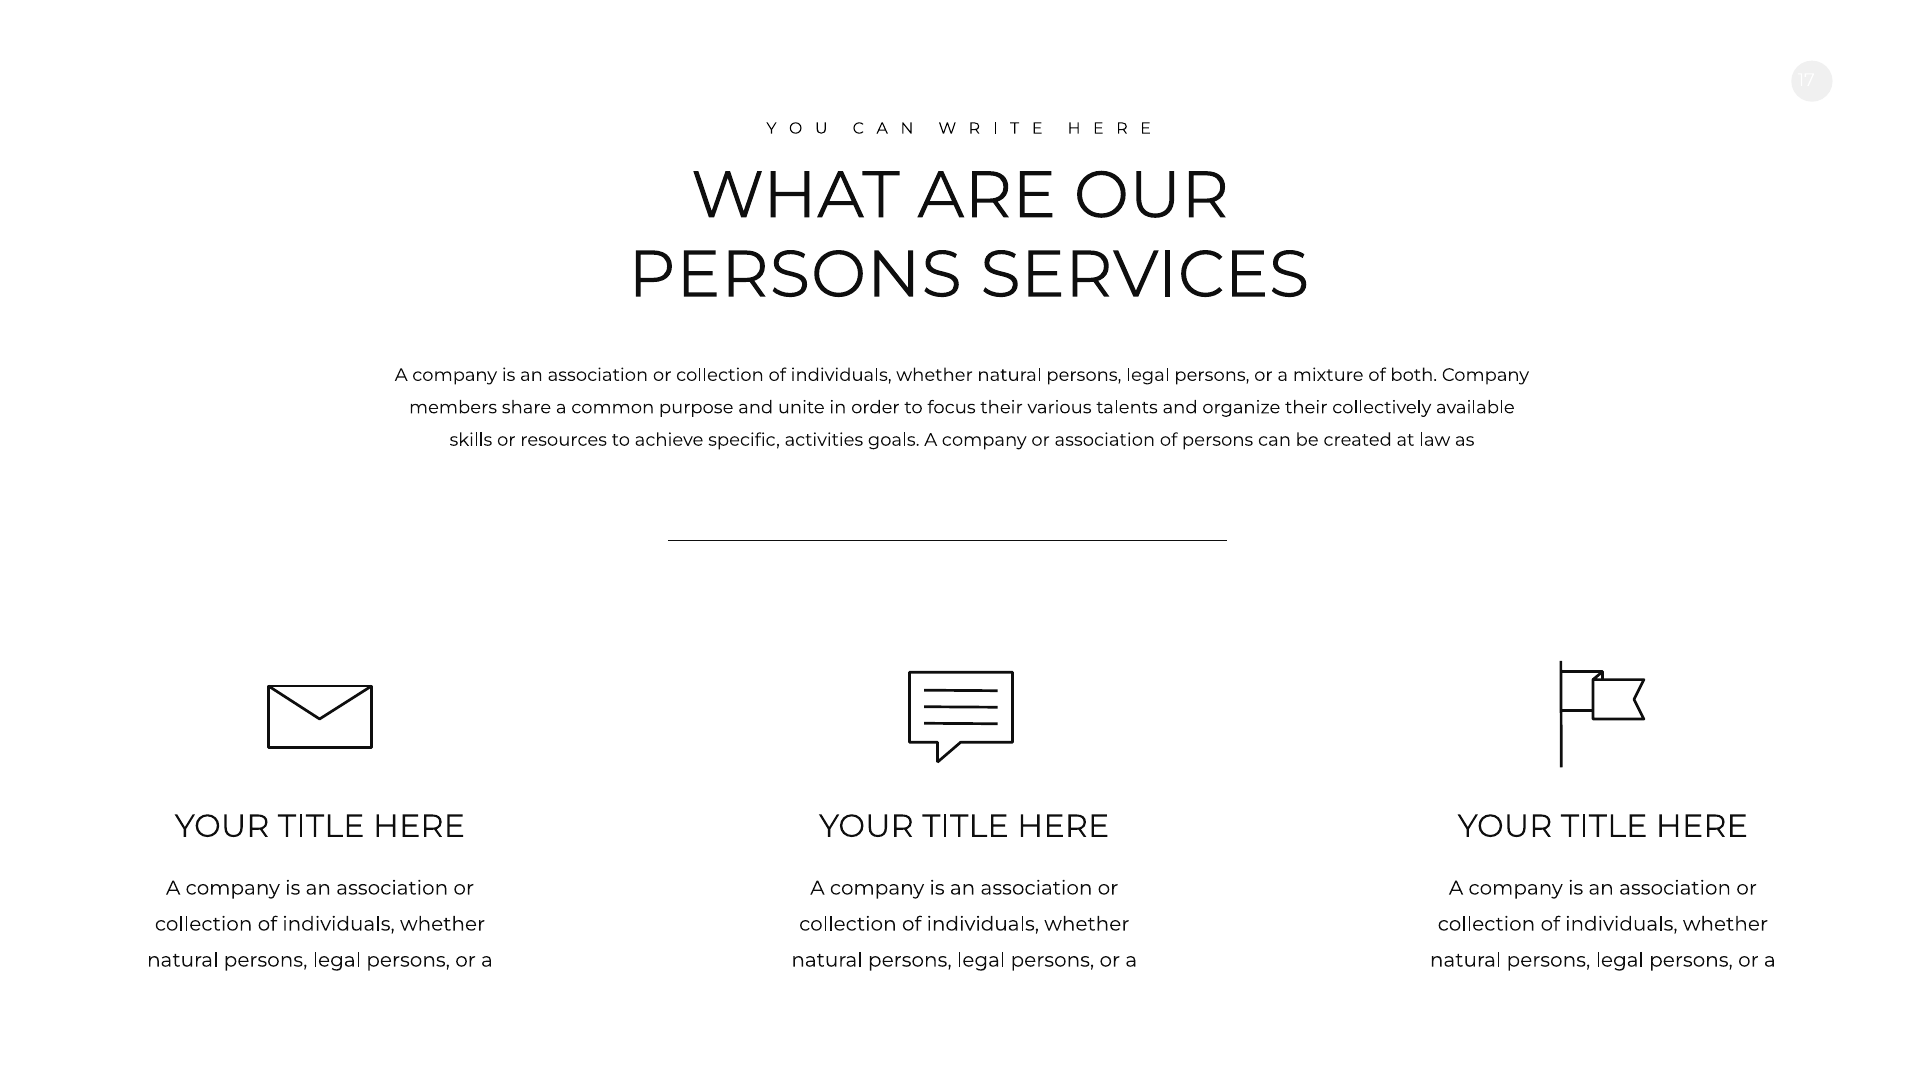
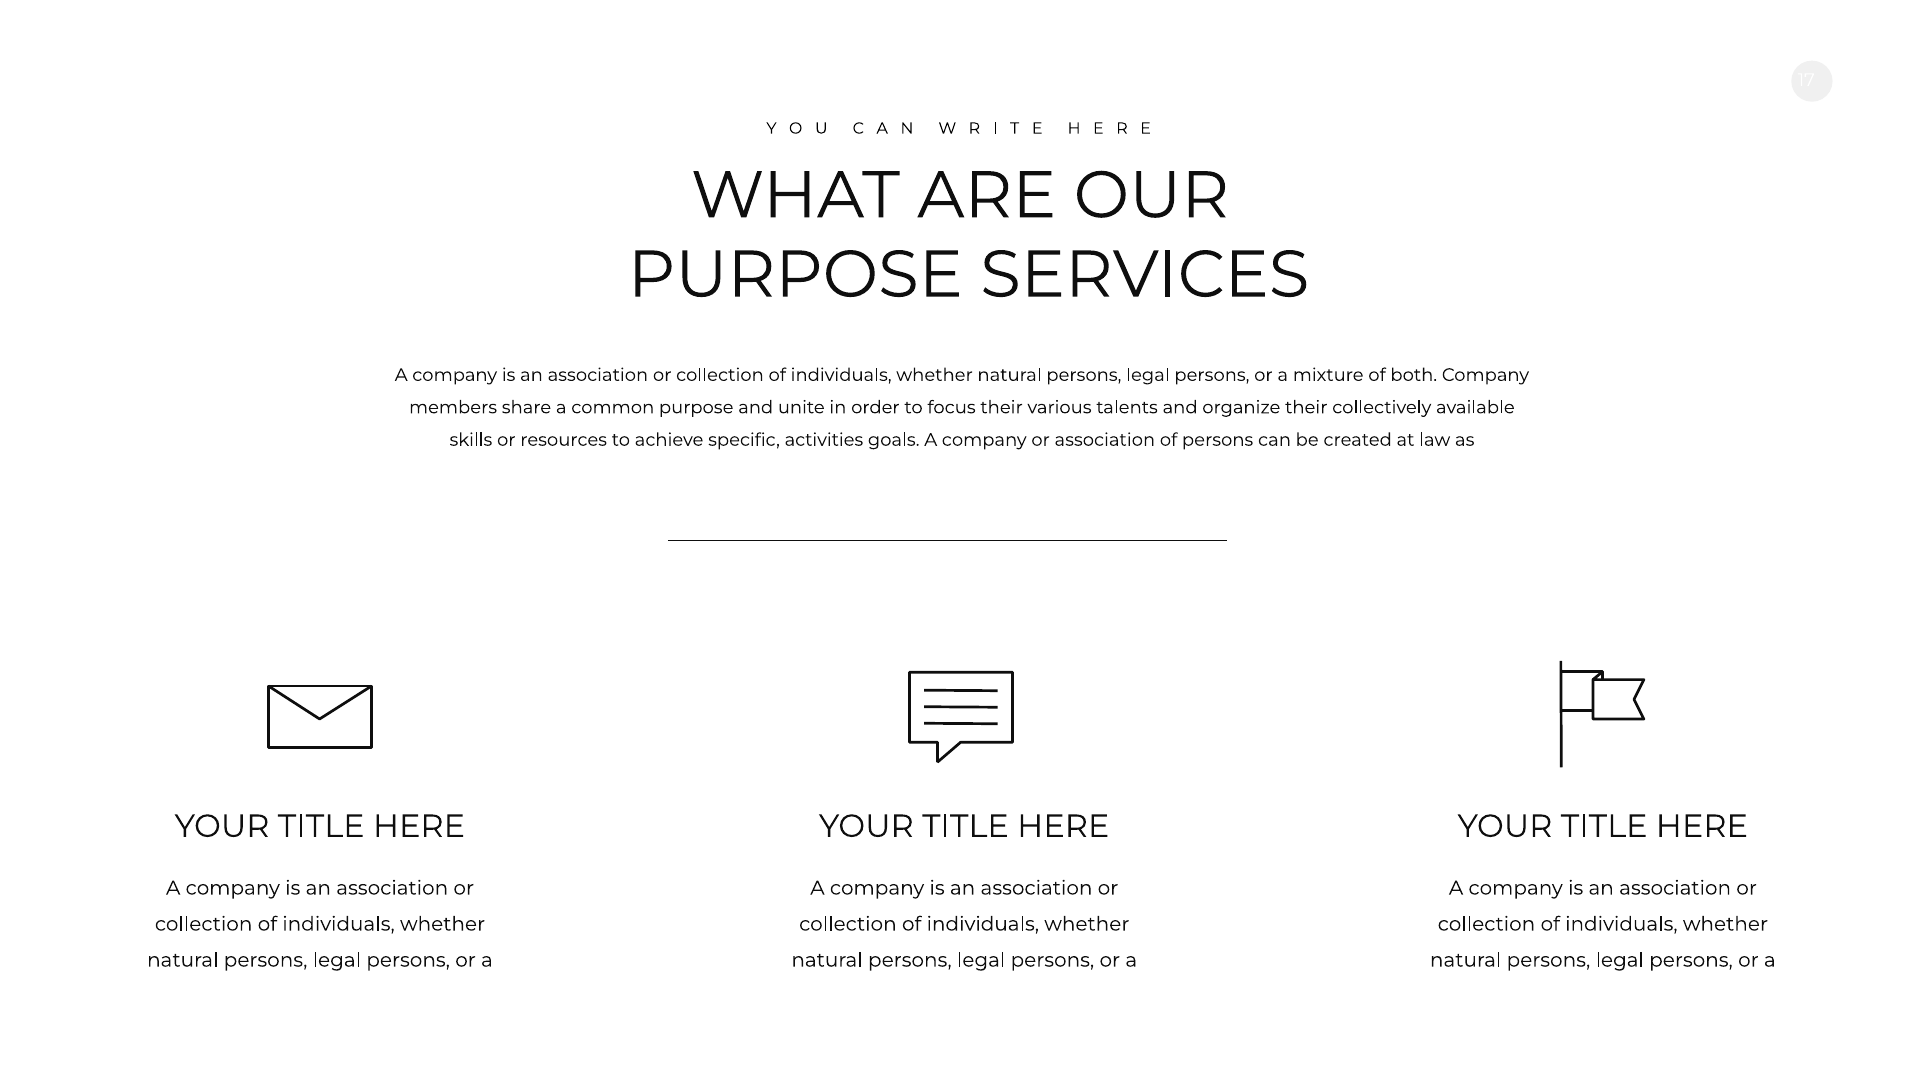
PERSONS at (795, 275): PERSONS -> PURPOSE
